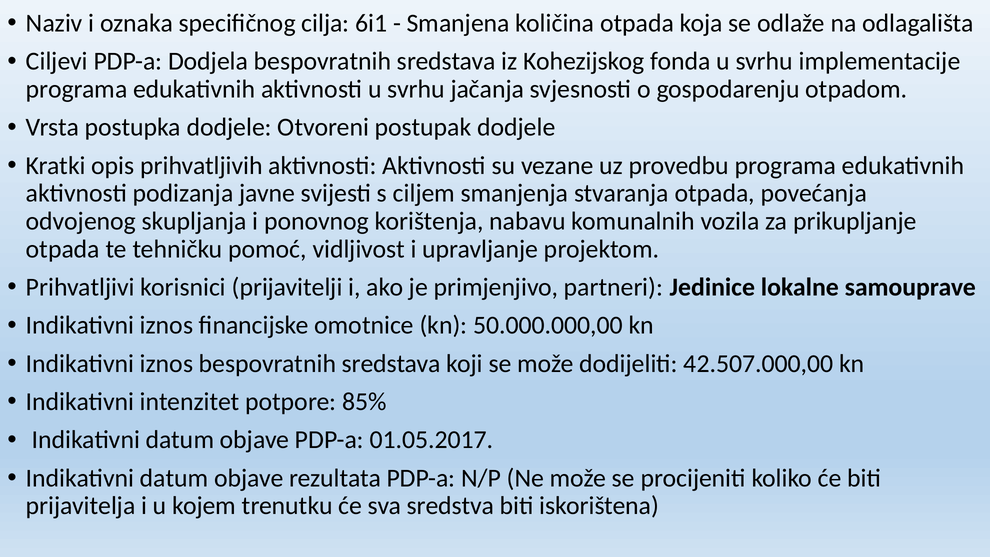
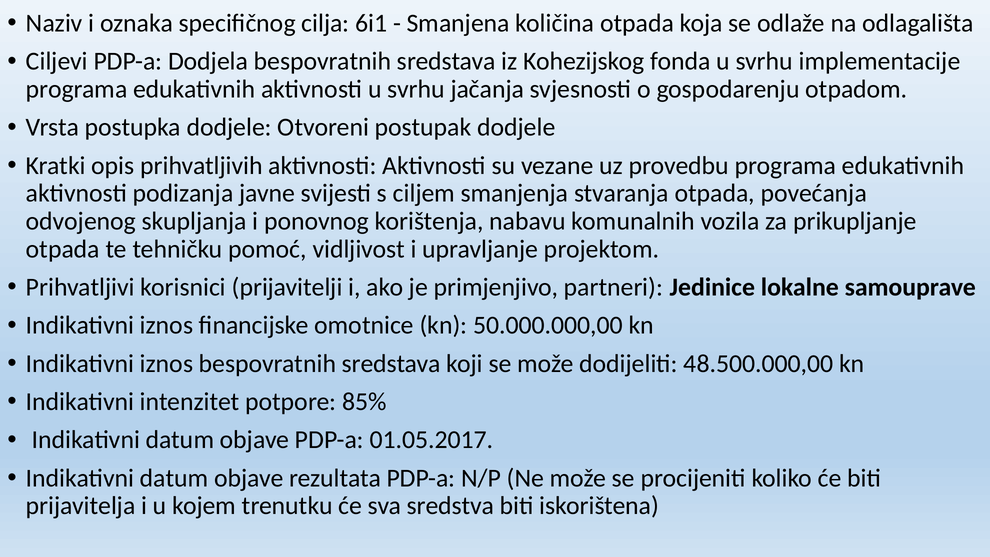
42.507.000,00: 42.507.000,00 -> 48.500.000,00
